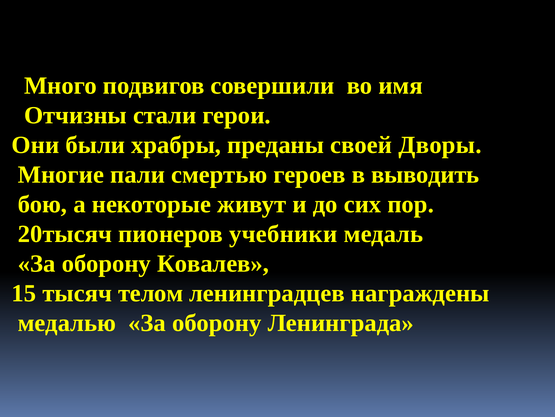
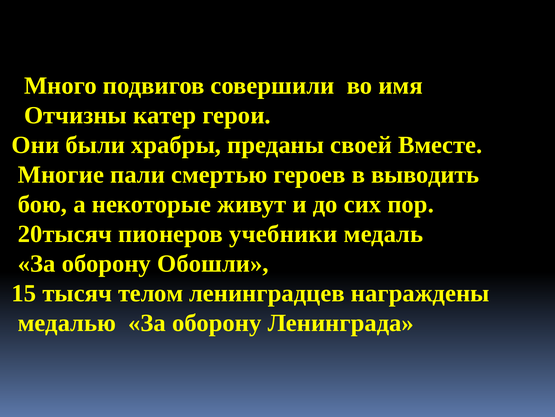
стали: стали -> катер
Дворы: Дворы -> Вместе
Ковалев: Ковалев -> Обошли
